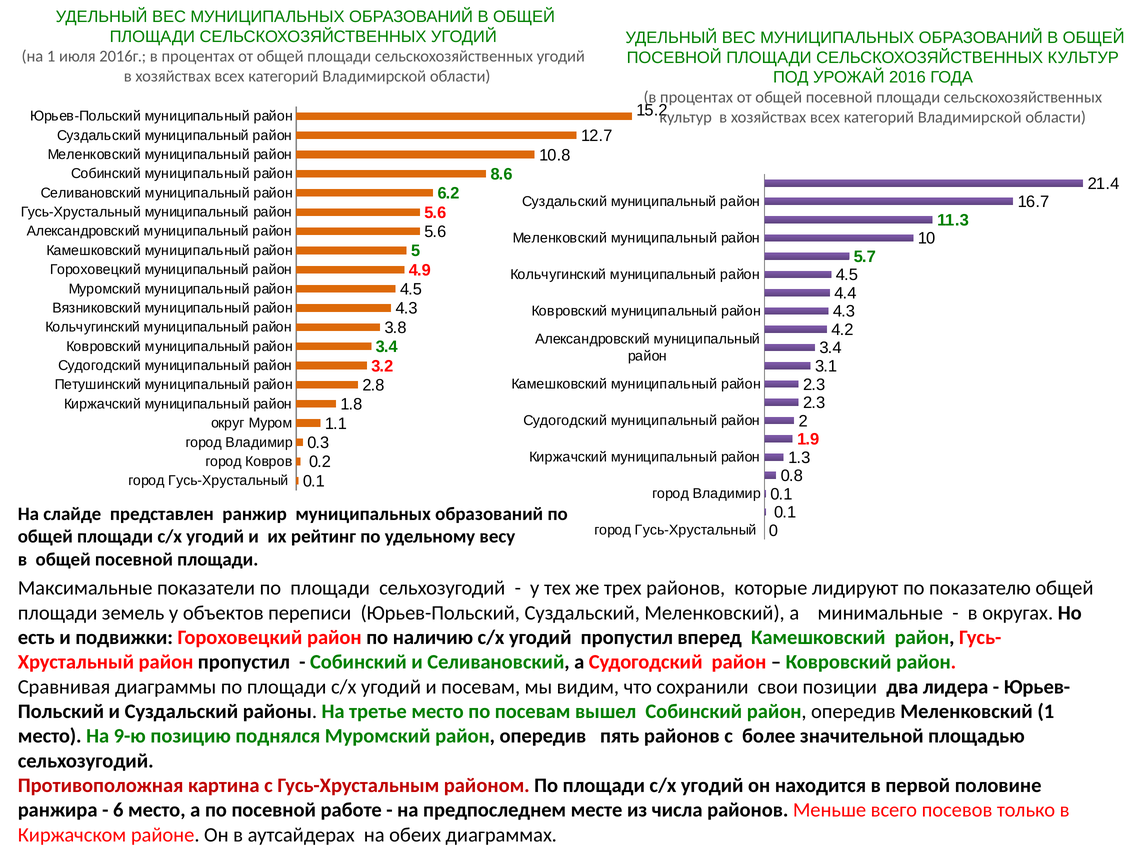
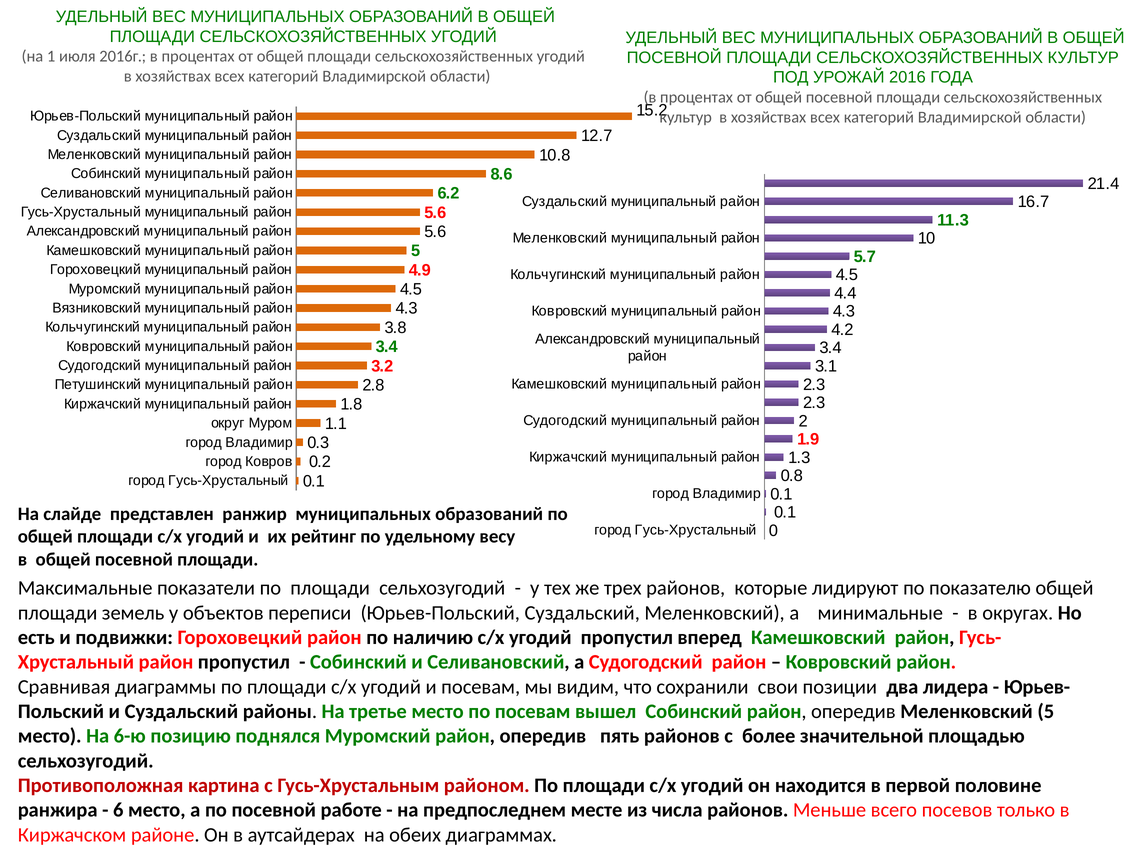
Меленковский 1: 1 -> 5
9-ю: 9-ю -> 6-ю
